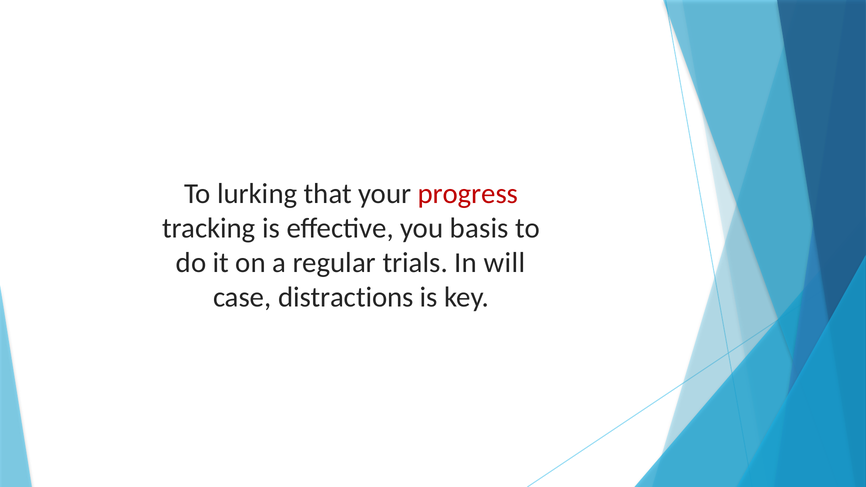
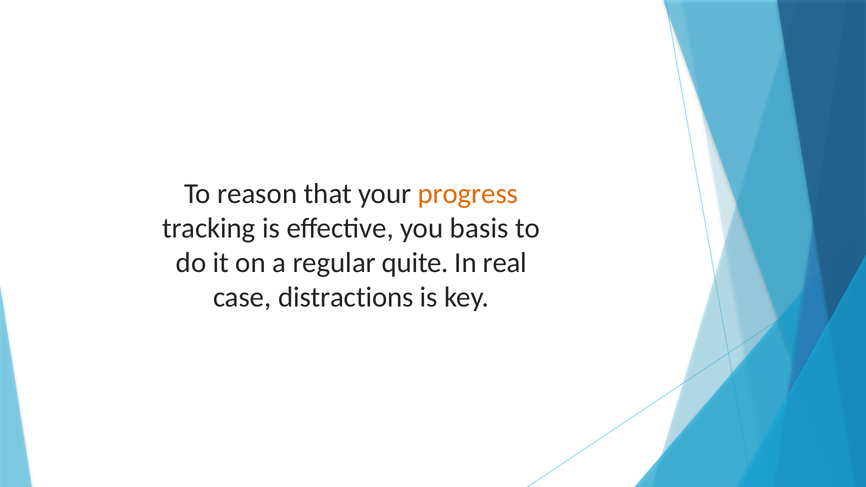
lurking: lurking -> reason
progress colour: red -> orange
trials: trials -> quite
will: will -> real
